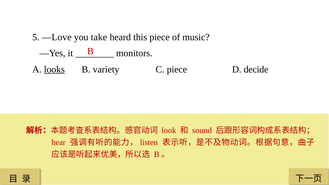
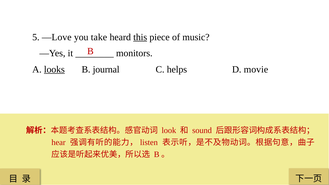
this underline: none -> present
variety: variety -> journal
C piece: piece -> helps
decide: decide -> movie
